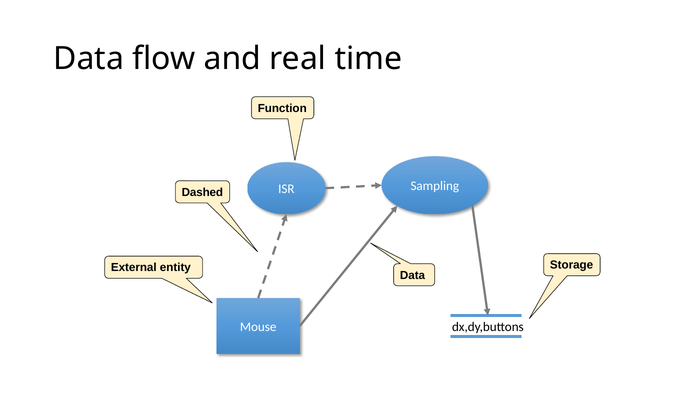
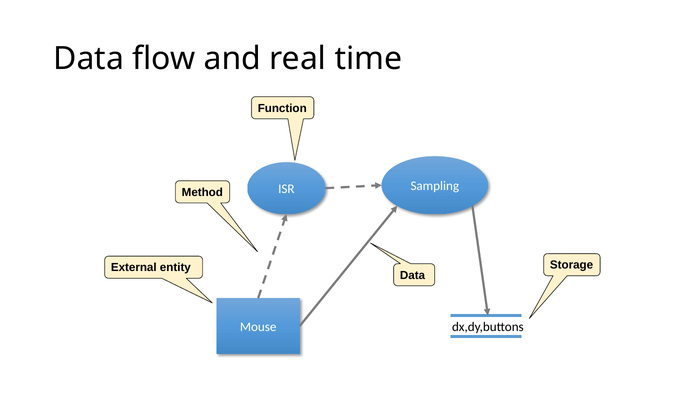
Dashed: Dashed -> Method
